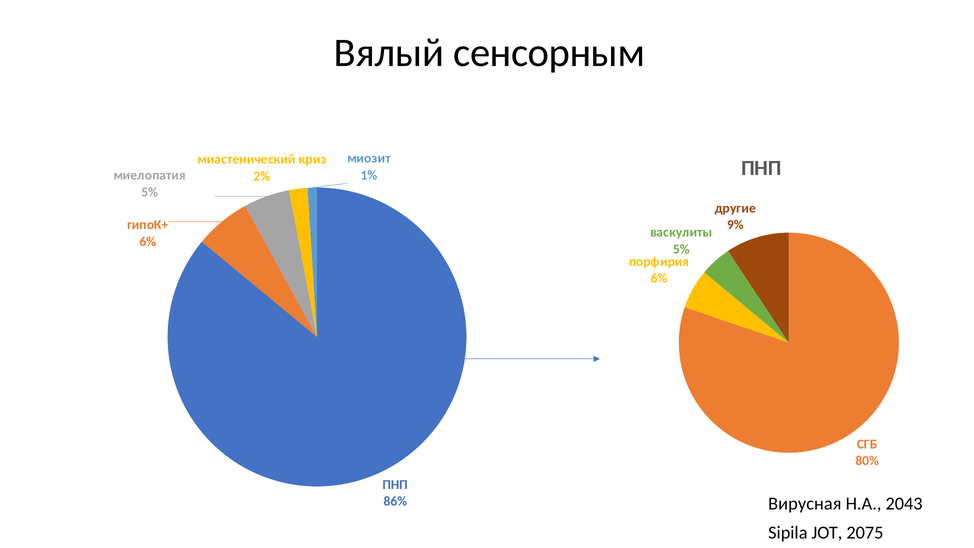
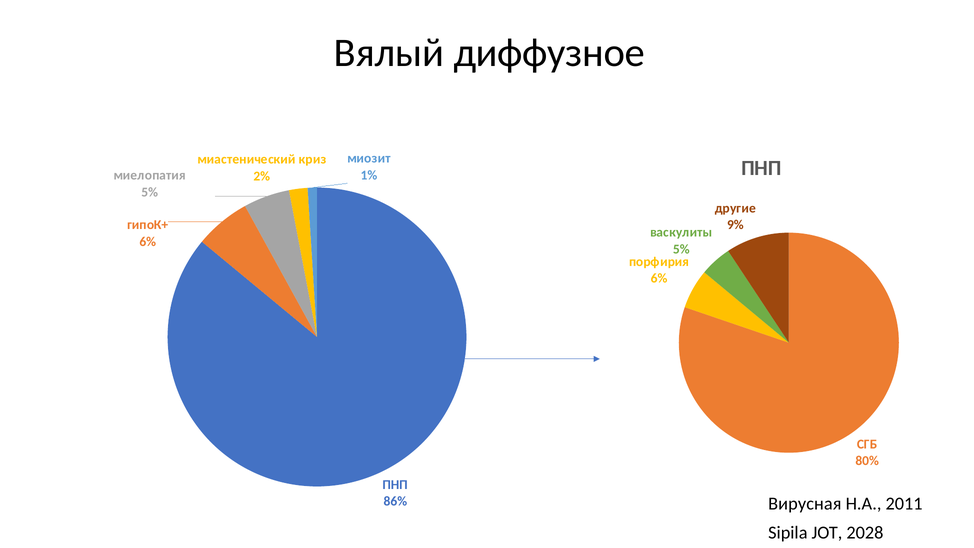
сенсорным: сенсорным -> диффузное
2043: 2043 -> 2011
2075: 2075 -> 2028
